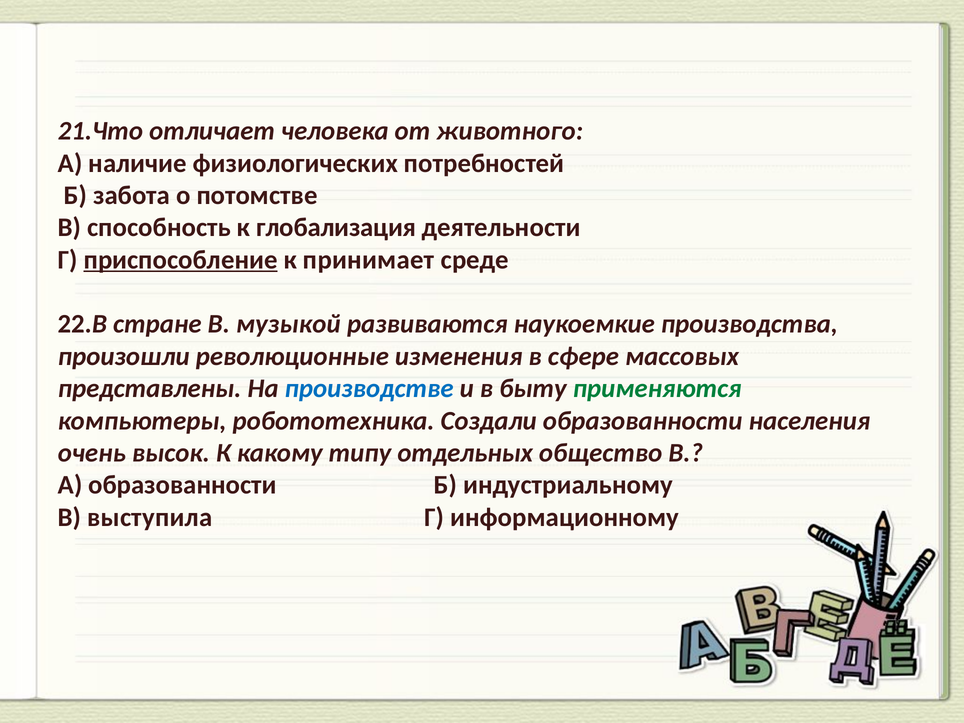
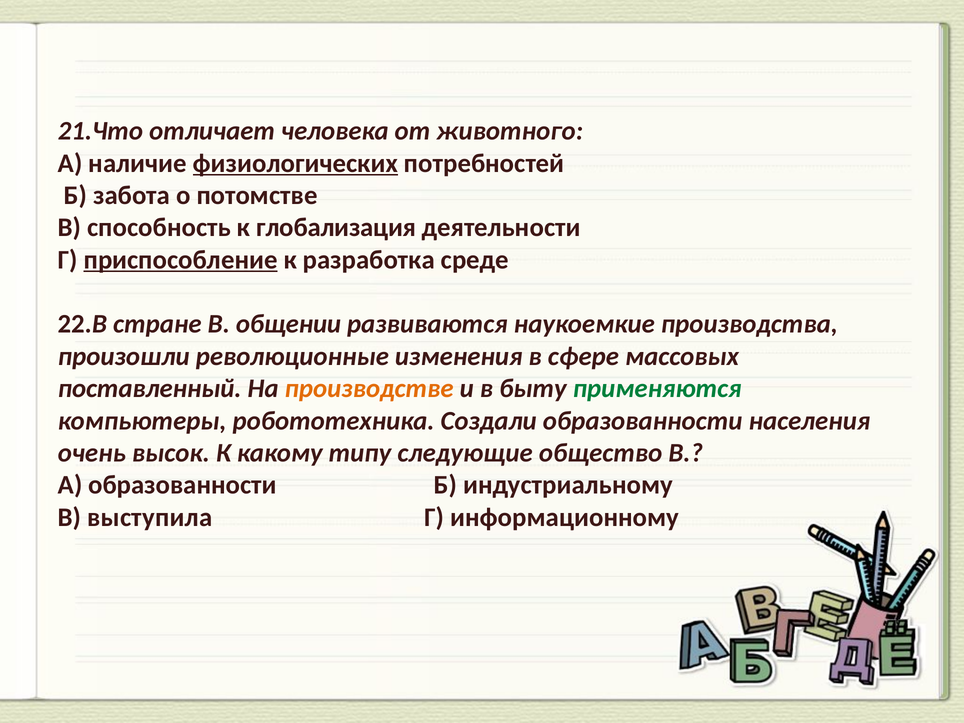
физиологических underline: none -> present
принимает: принимает -> разработка
музыкой: музыкой -> общении
представлены: представлены -> поставленный
производстве colour: blue -> orange
отдельных: отдельных -> следующие
